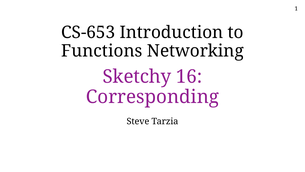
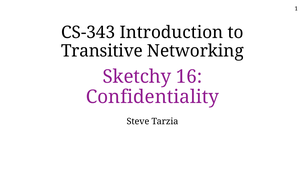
CS-653: CS-653 -> CS-343
Functions: Functions -> Transitive
Corresponding: Corresponding -> Confidentiality
